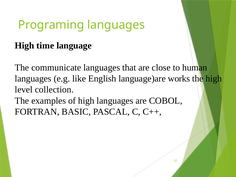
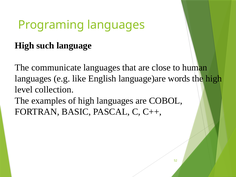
time: time -> such
works: works -> words
